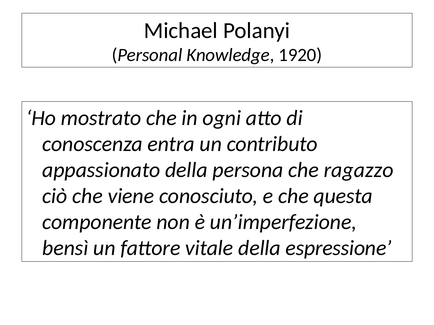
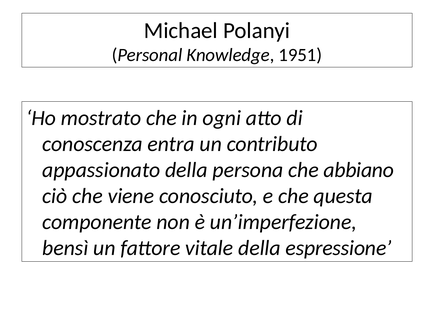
1920: 1920 -> 1951
ragazzo: ragazzo -> abbiano
